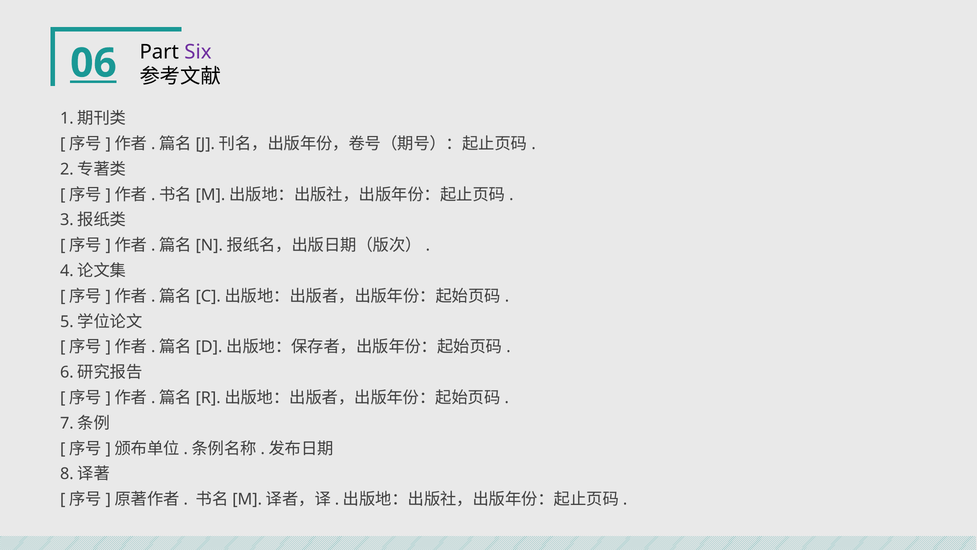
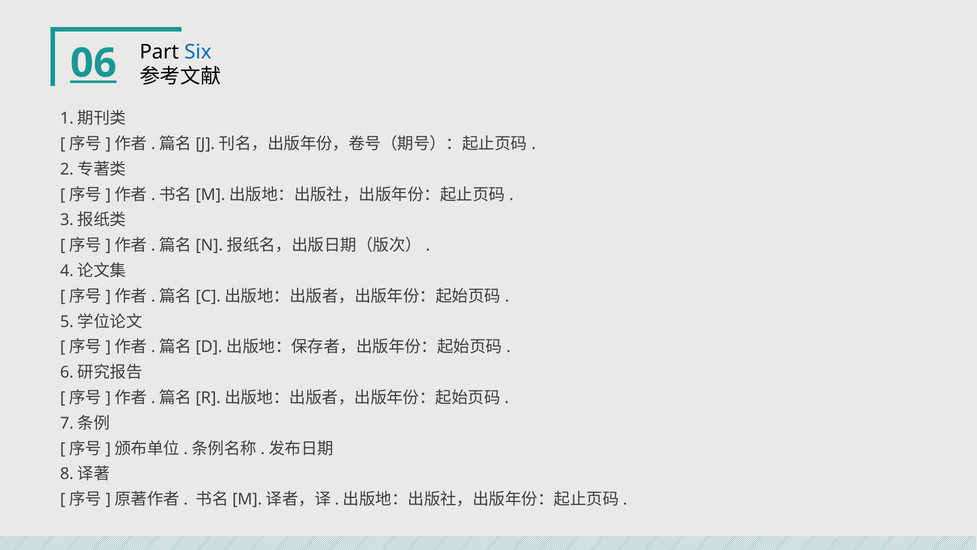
Six colour: purple -> blue
